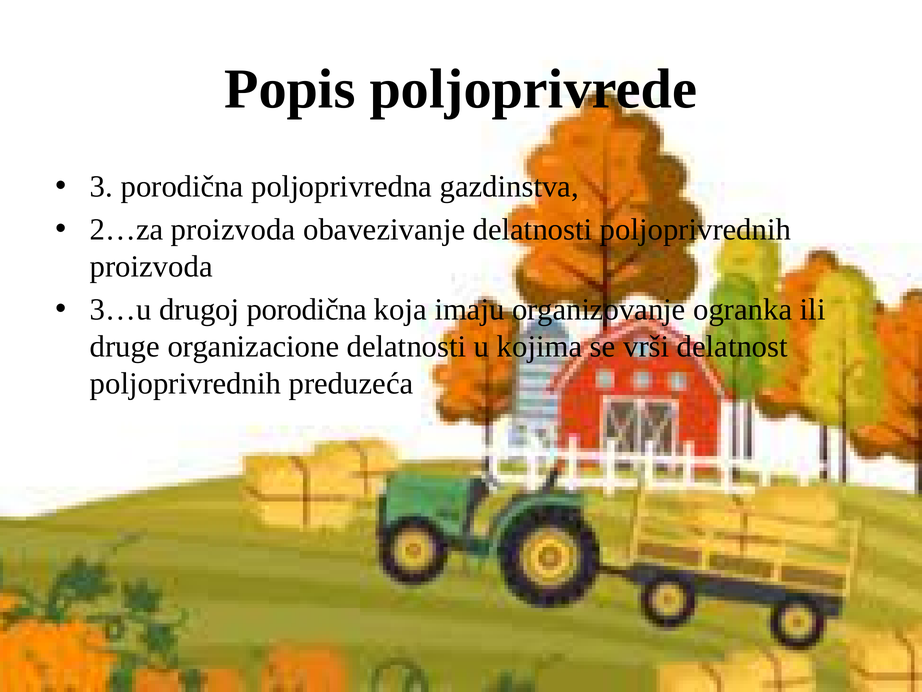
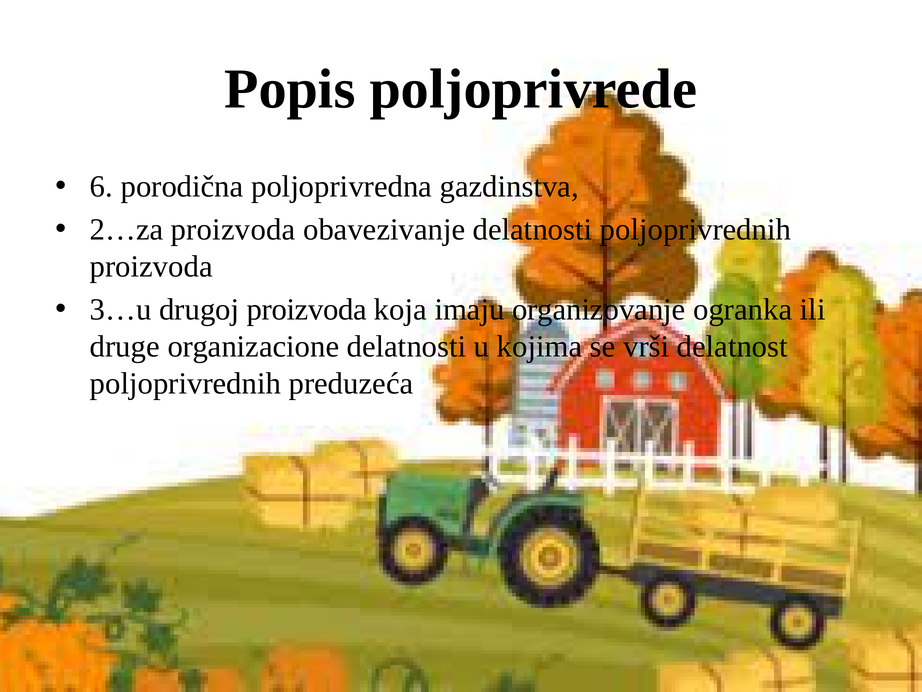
3: 3 -> 6
drugoj porodična: porodična -> proizvoda
